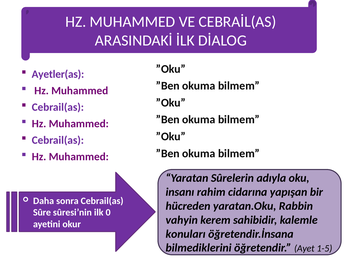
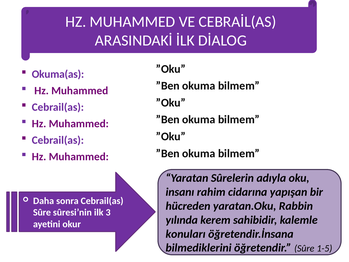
Ayetler(as: Ayetler(as -> Okuma(as
0: 0 -> 3
vahyin: vahyin -> yılında
öğretendir Ayet: Ayet -> Sûre
